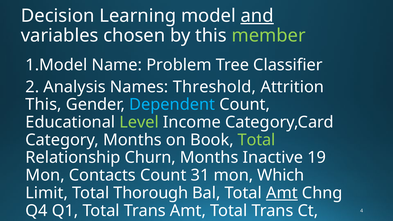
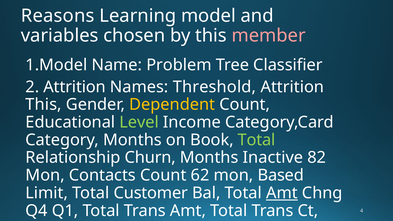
Decision: Decision -> Reasons
and underline: present -> none
member colour: light green -> pink
2 Analysis: Analysis -> Attrition
Dependent colour: light blue -> yellow
19: 19 -> 82
31: 31 -> 62
Which: Which -> Based
Thorough: Thorough -> Customer
